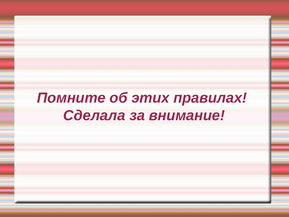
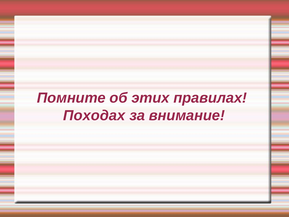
Сделала: Сделала -> Походах
